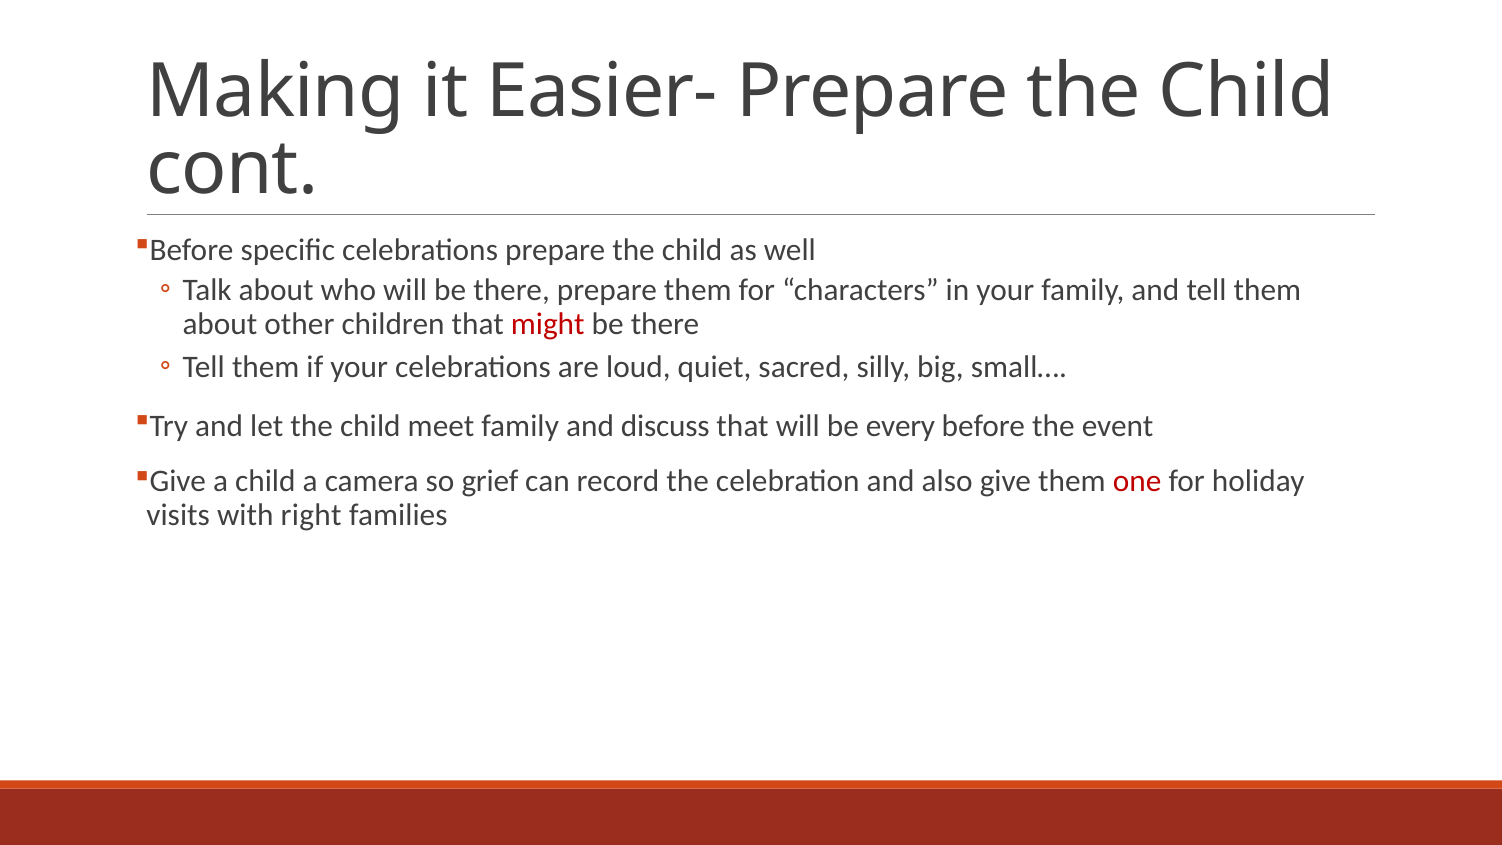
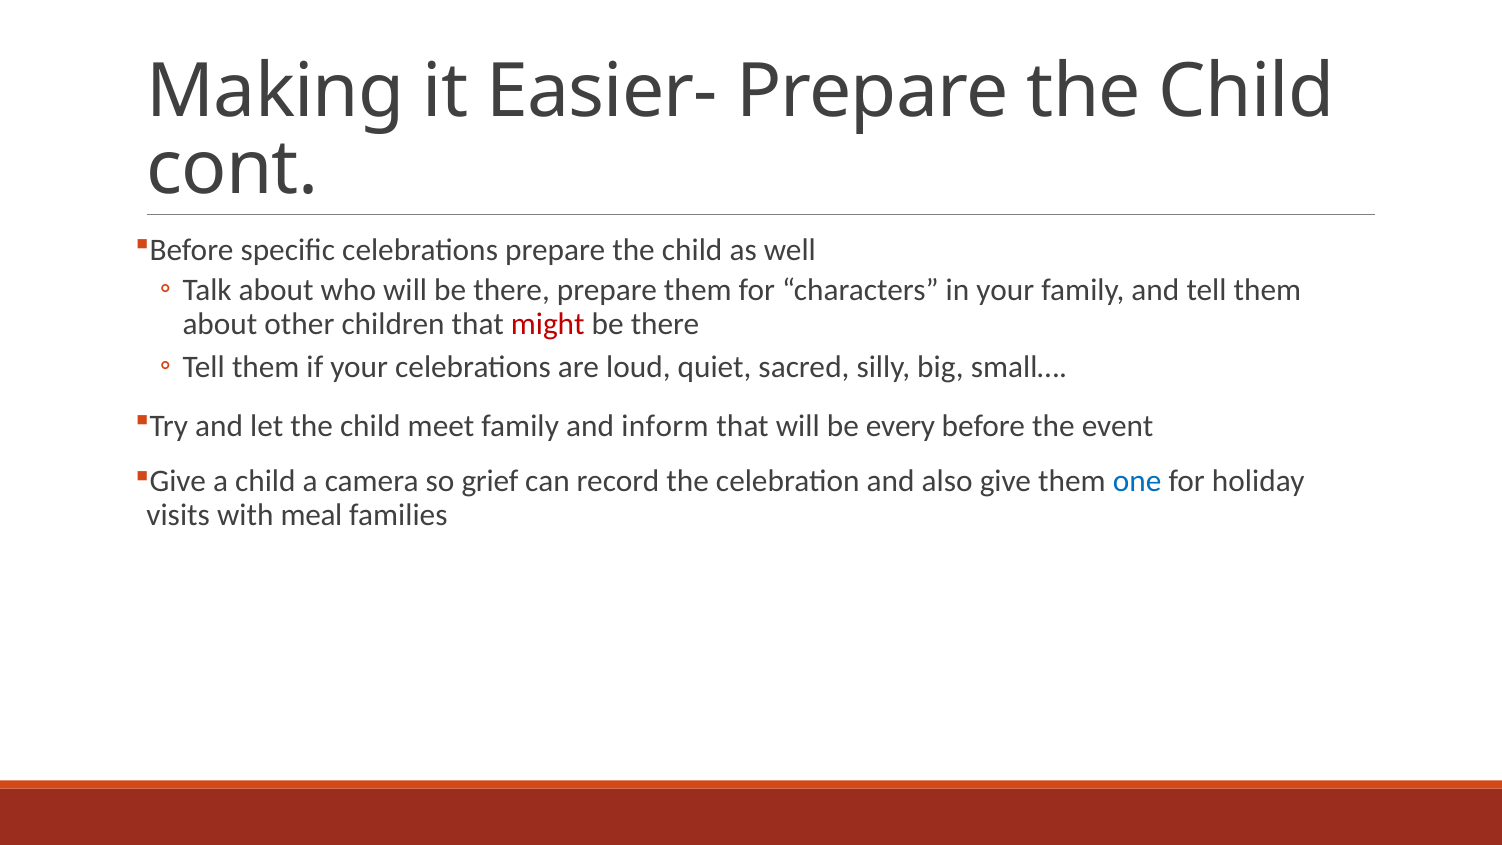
discuss: discuss -> inform
one colour: red -> blue
right: right -> meal
